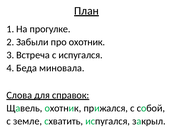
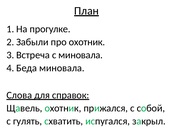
с испугался: испугался -> миновала
земле: земле -> гулять
